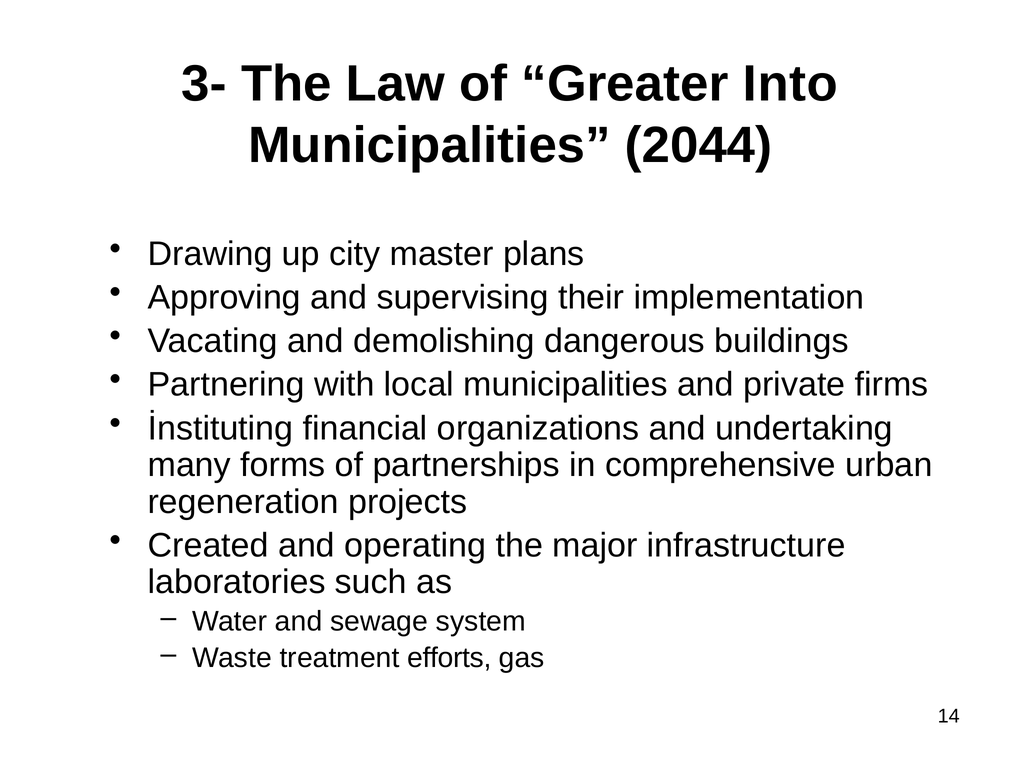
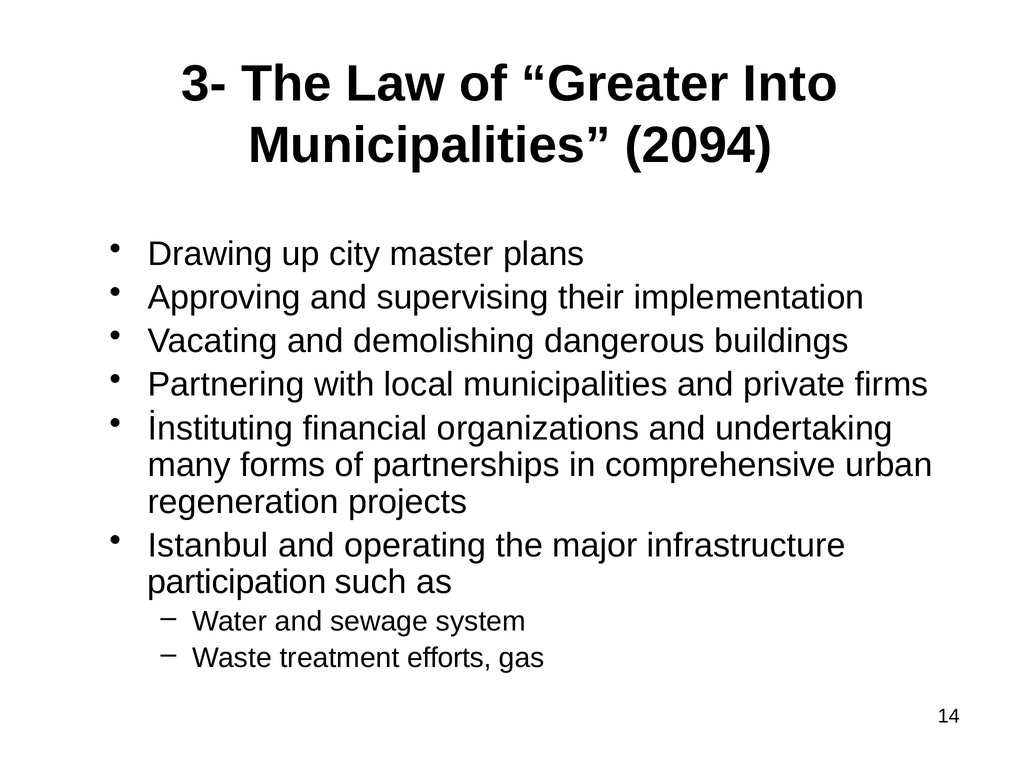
2044: 2044 -> 2094
Created: Created -> Istanbul
laboratories: laboratories -> participation
